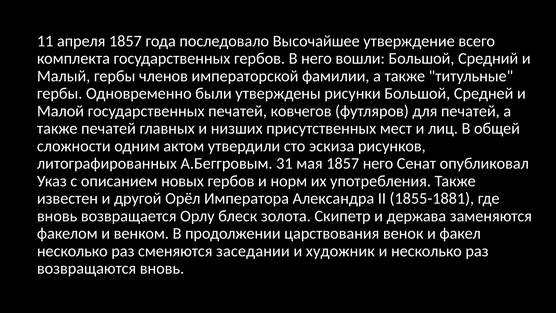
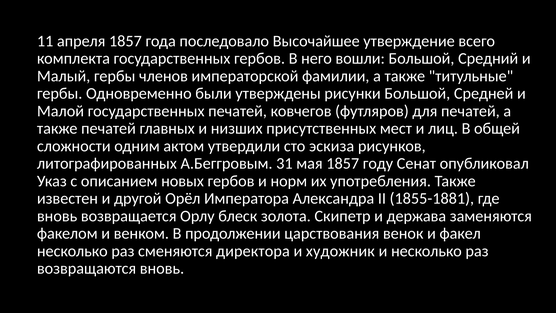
1857 него: него -> году
заседании: заседании -> директора
